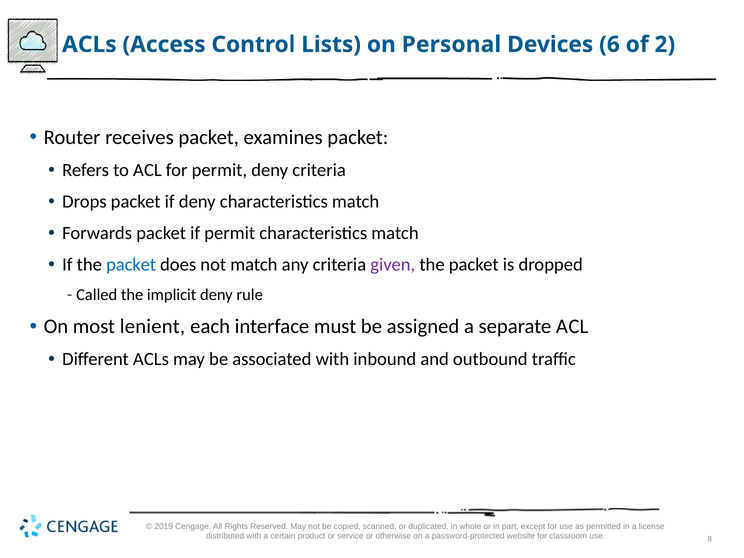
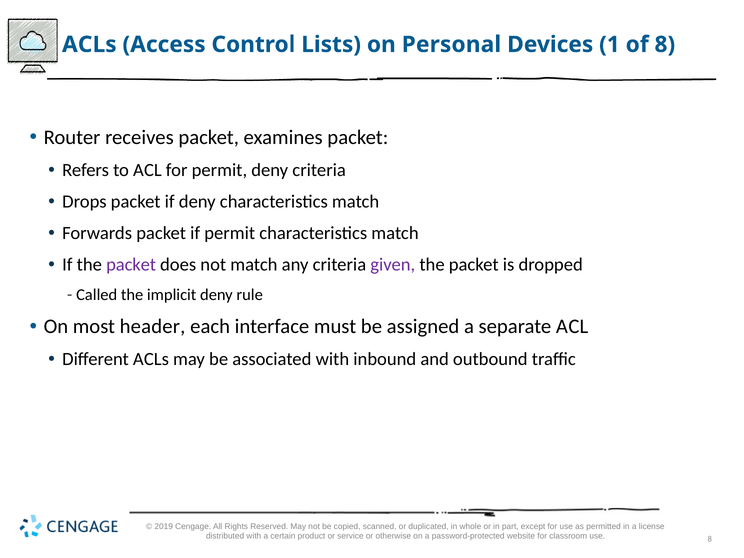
6: 6 -> 1
of 2: 2 -> 8
packet at (131, 265) colour: blue -> purple
lenient: lenient -> header
